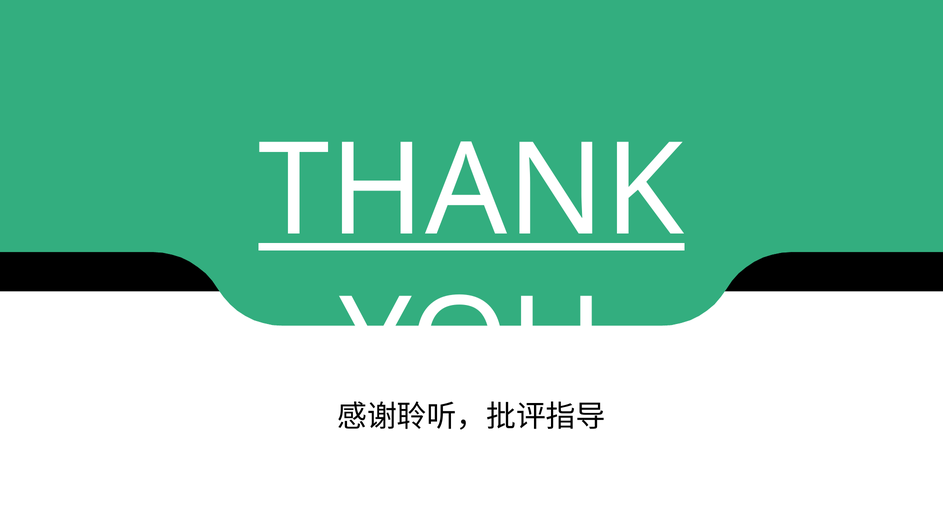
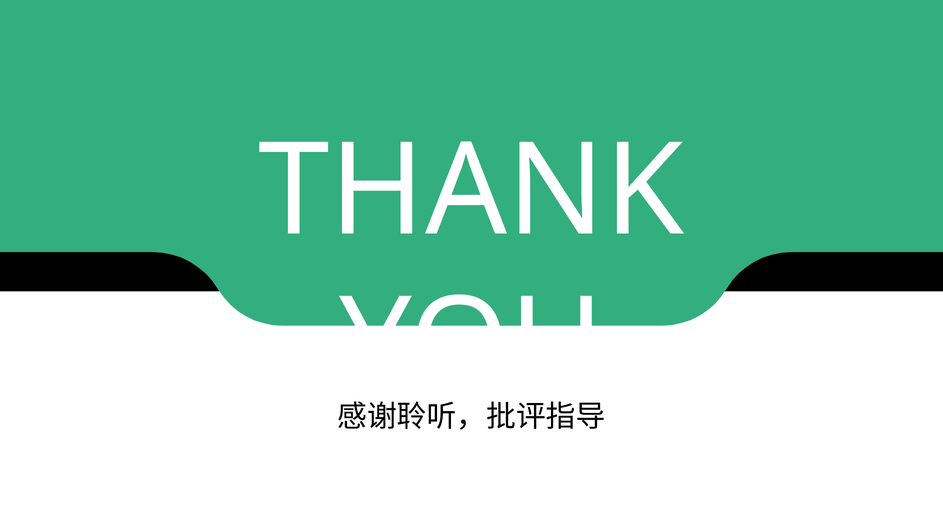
THANK underline: present -> none
